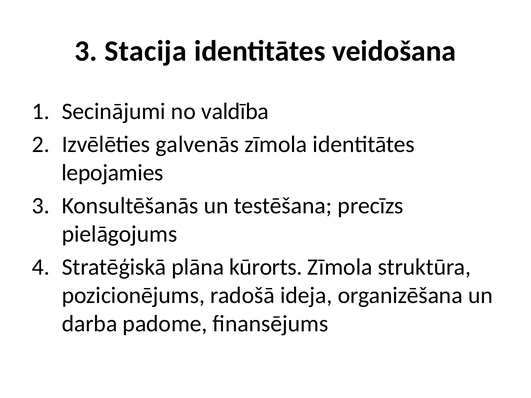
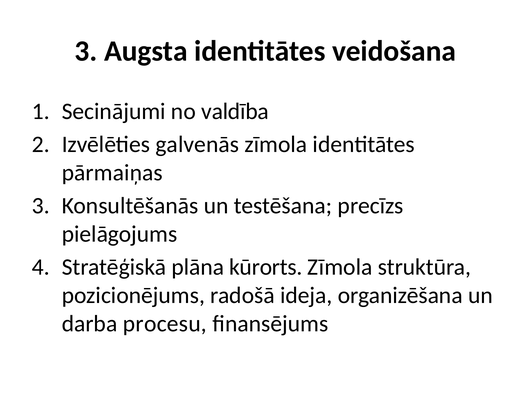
Stacija: Stacija -> Augsta
lepojamies: lepojamies -> pārmaiņas
padome: padome -> procesu
